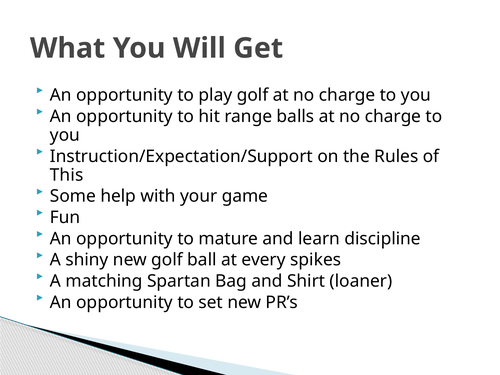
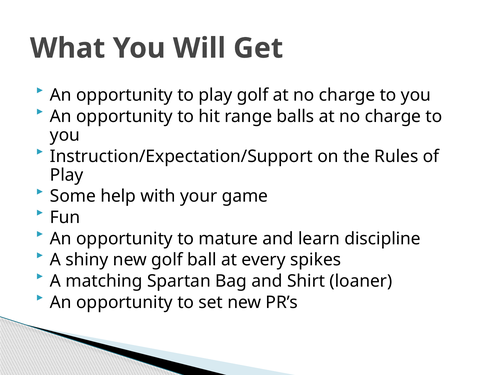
This at (67, 175): This -> Play
